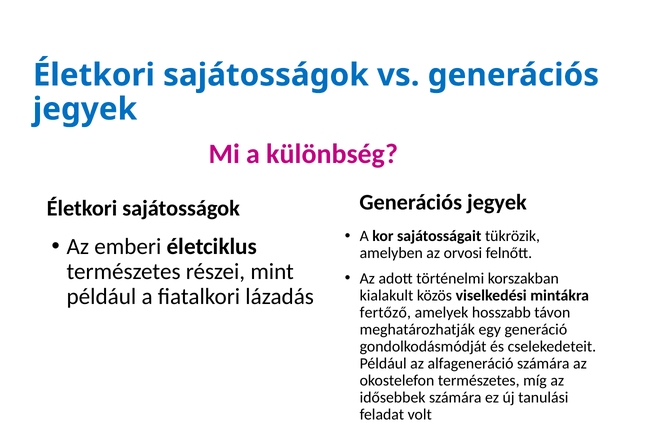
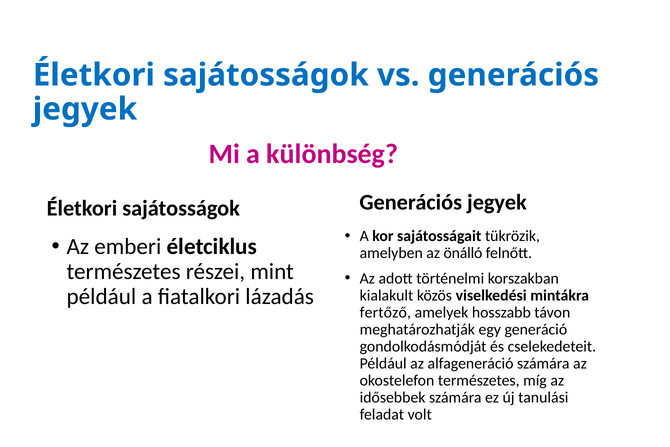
orvosi: orvosi -> önálló
